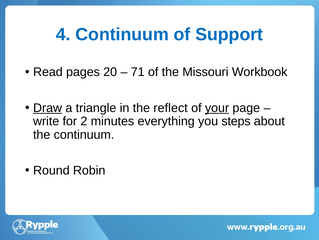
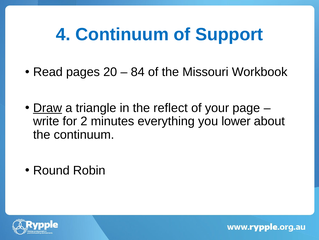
71: 71 -> 84
your underline: present -> none
steps: steps -> lower
